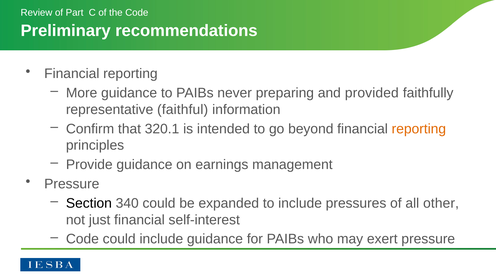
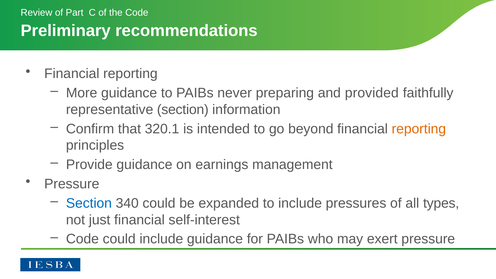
representative faithful: faithful -> section
Section at (89, 203) colour: black -> blue
other: other -> types
